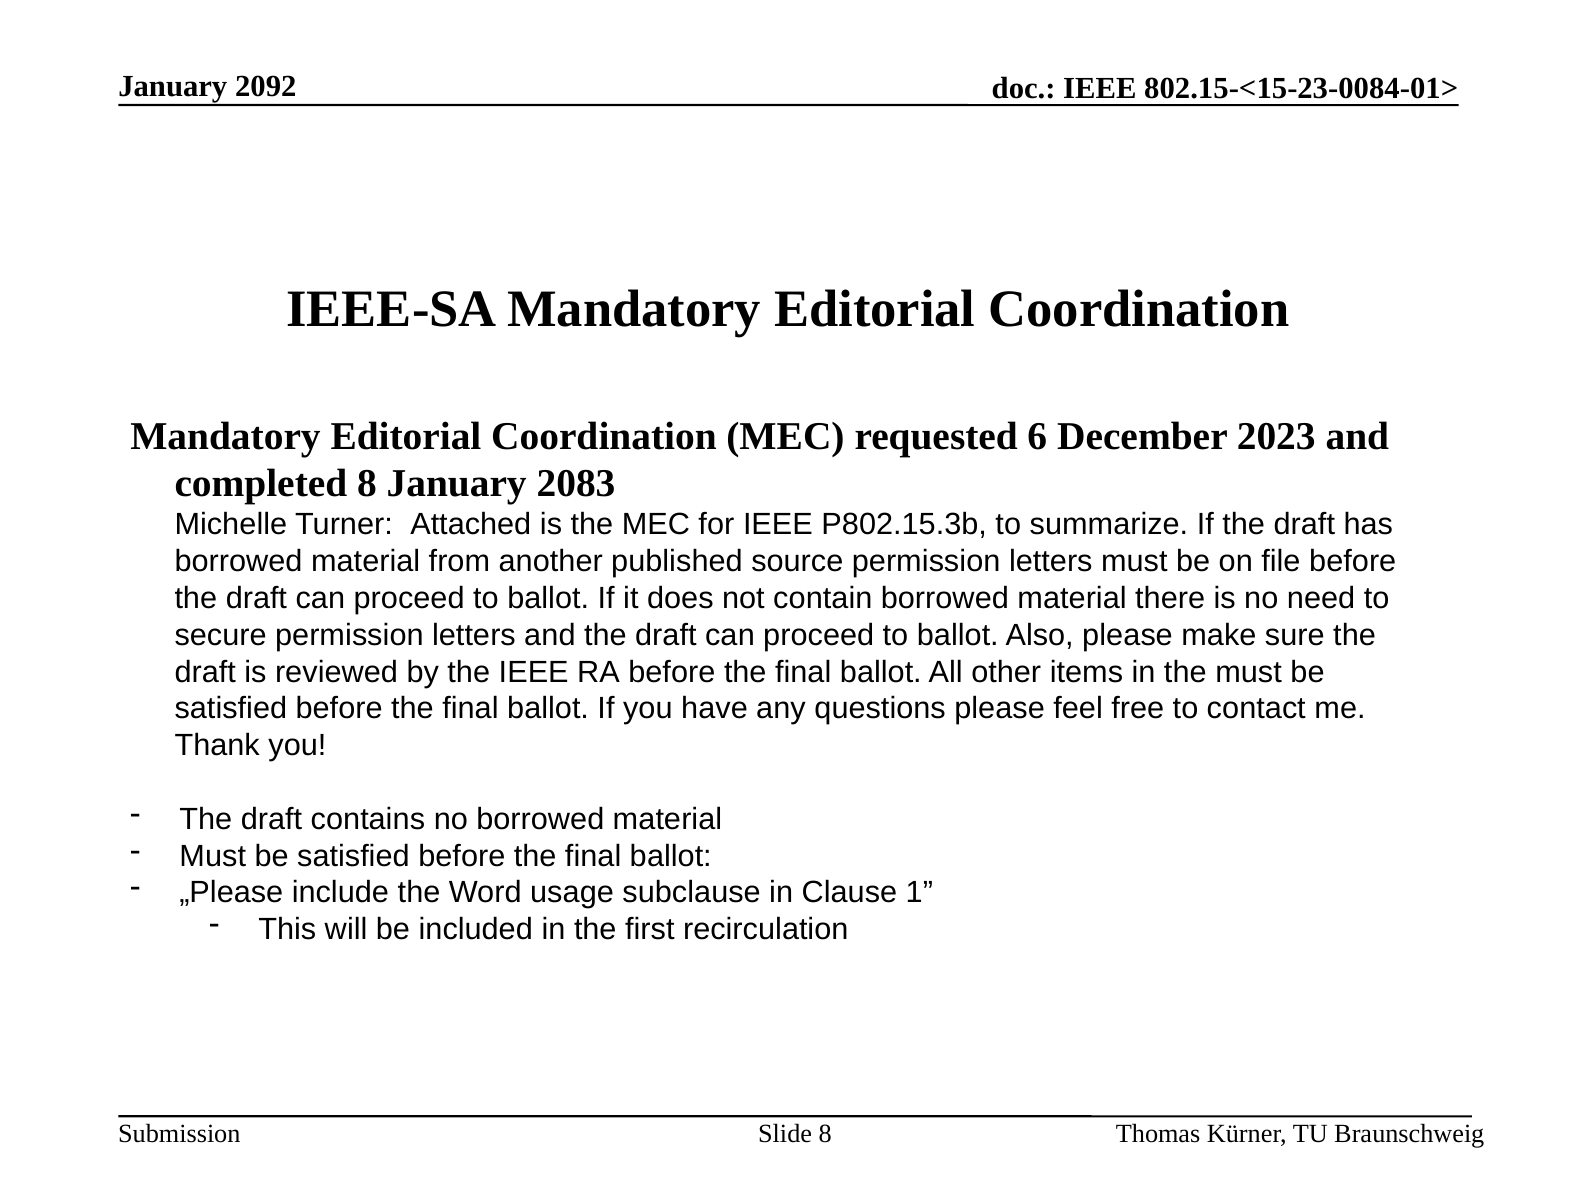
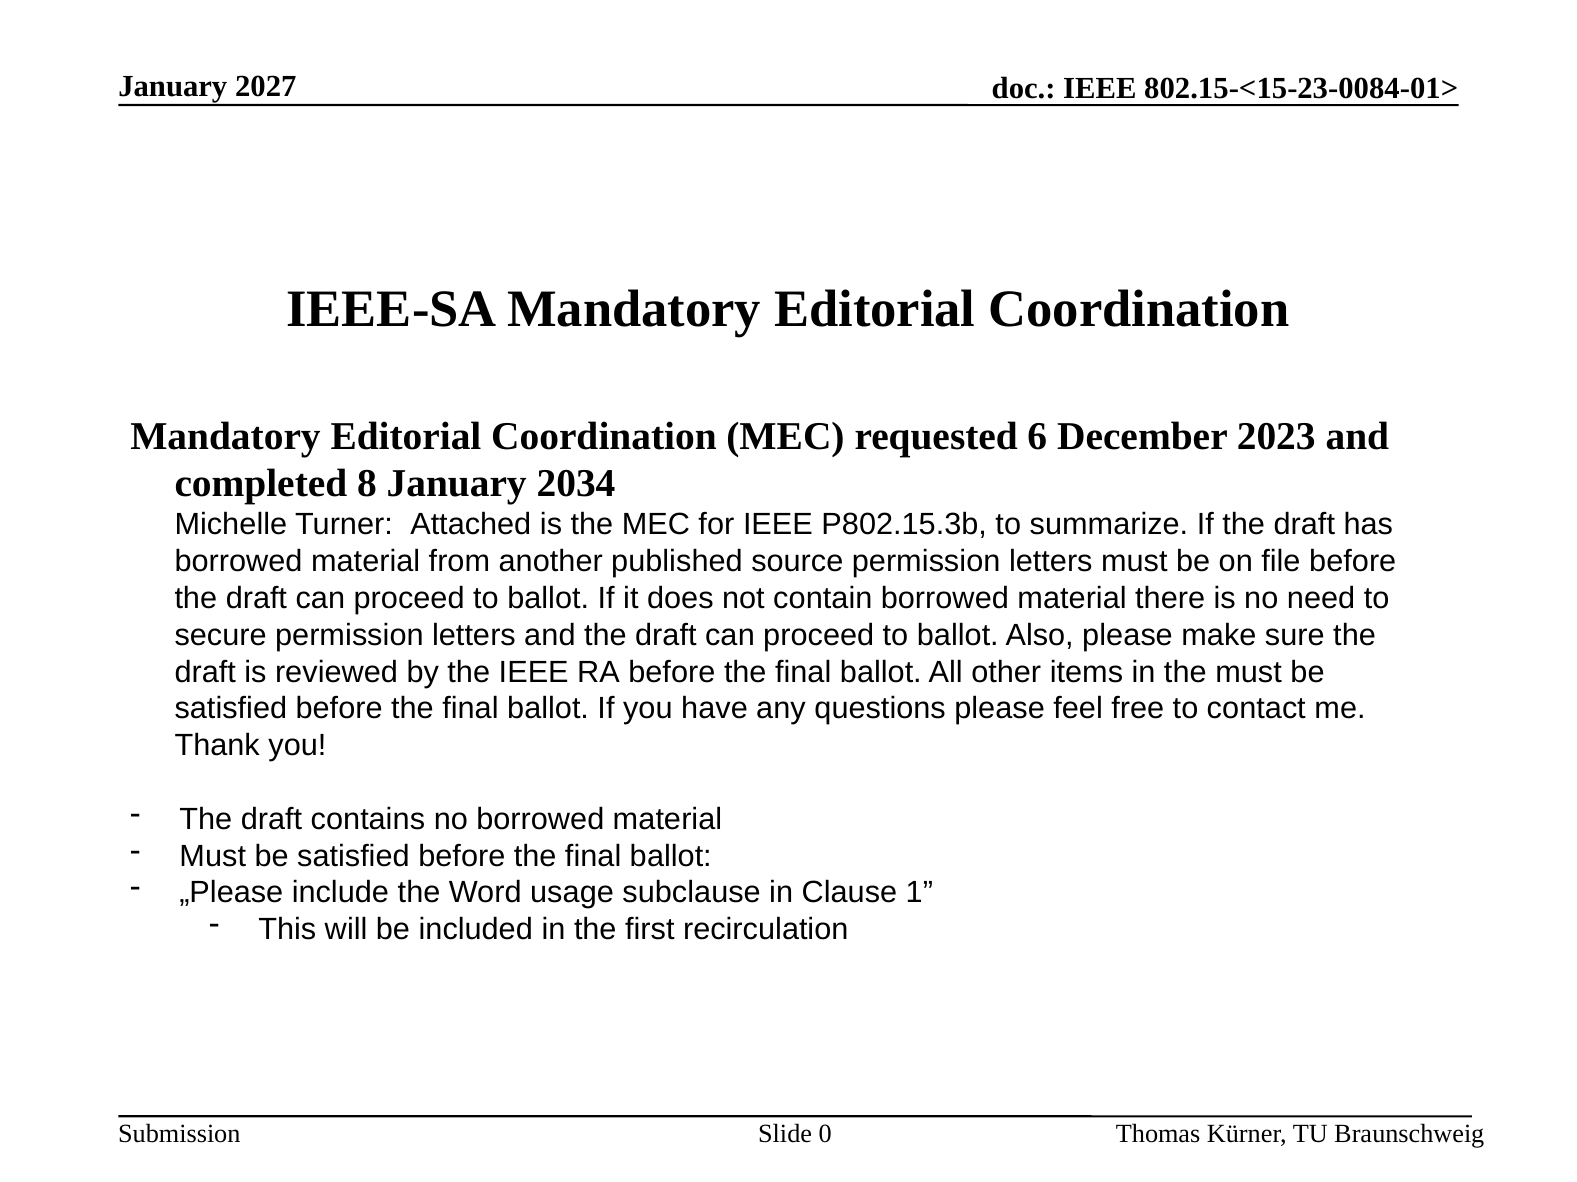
2092: 2092 -> 2027
2083: 2083 -> 2034
Slide 8: 8 -> 0
